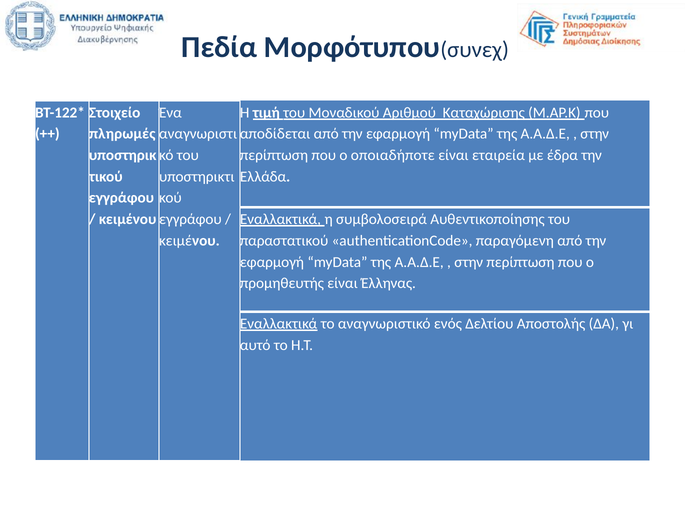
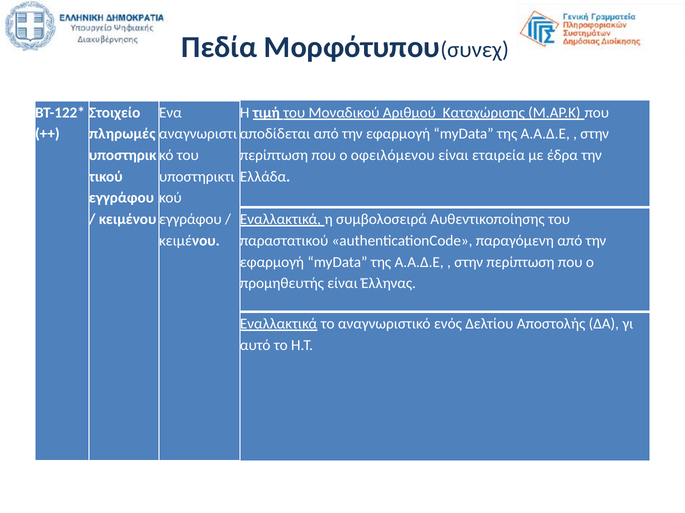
οποιαδήποτε: οποιαδήποτε -> οφειλόμενου
